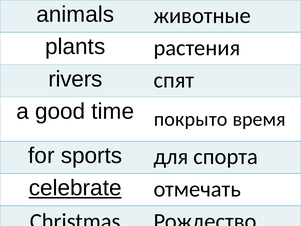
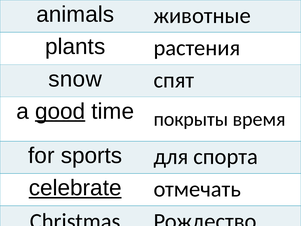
rivers: rivers -> snow
good underline: none -> present
покрыто: покрыто -> покрыты
